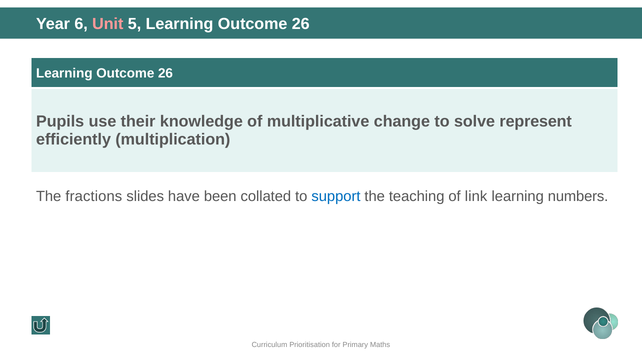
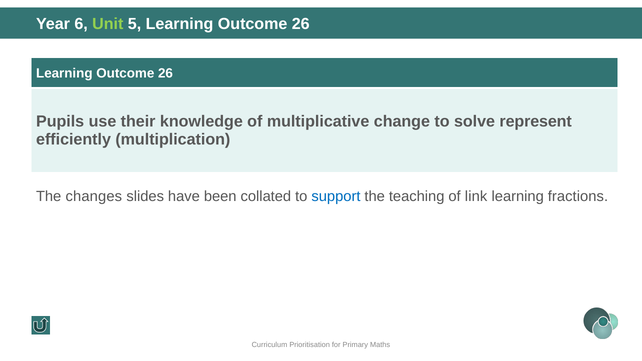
Unit colour: pink -> light green
fractions: fractions -> changes
numbers: numbers -> fractions
